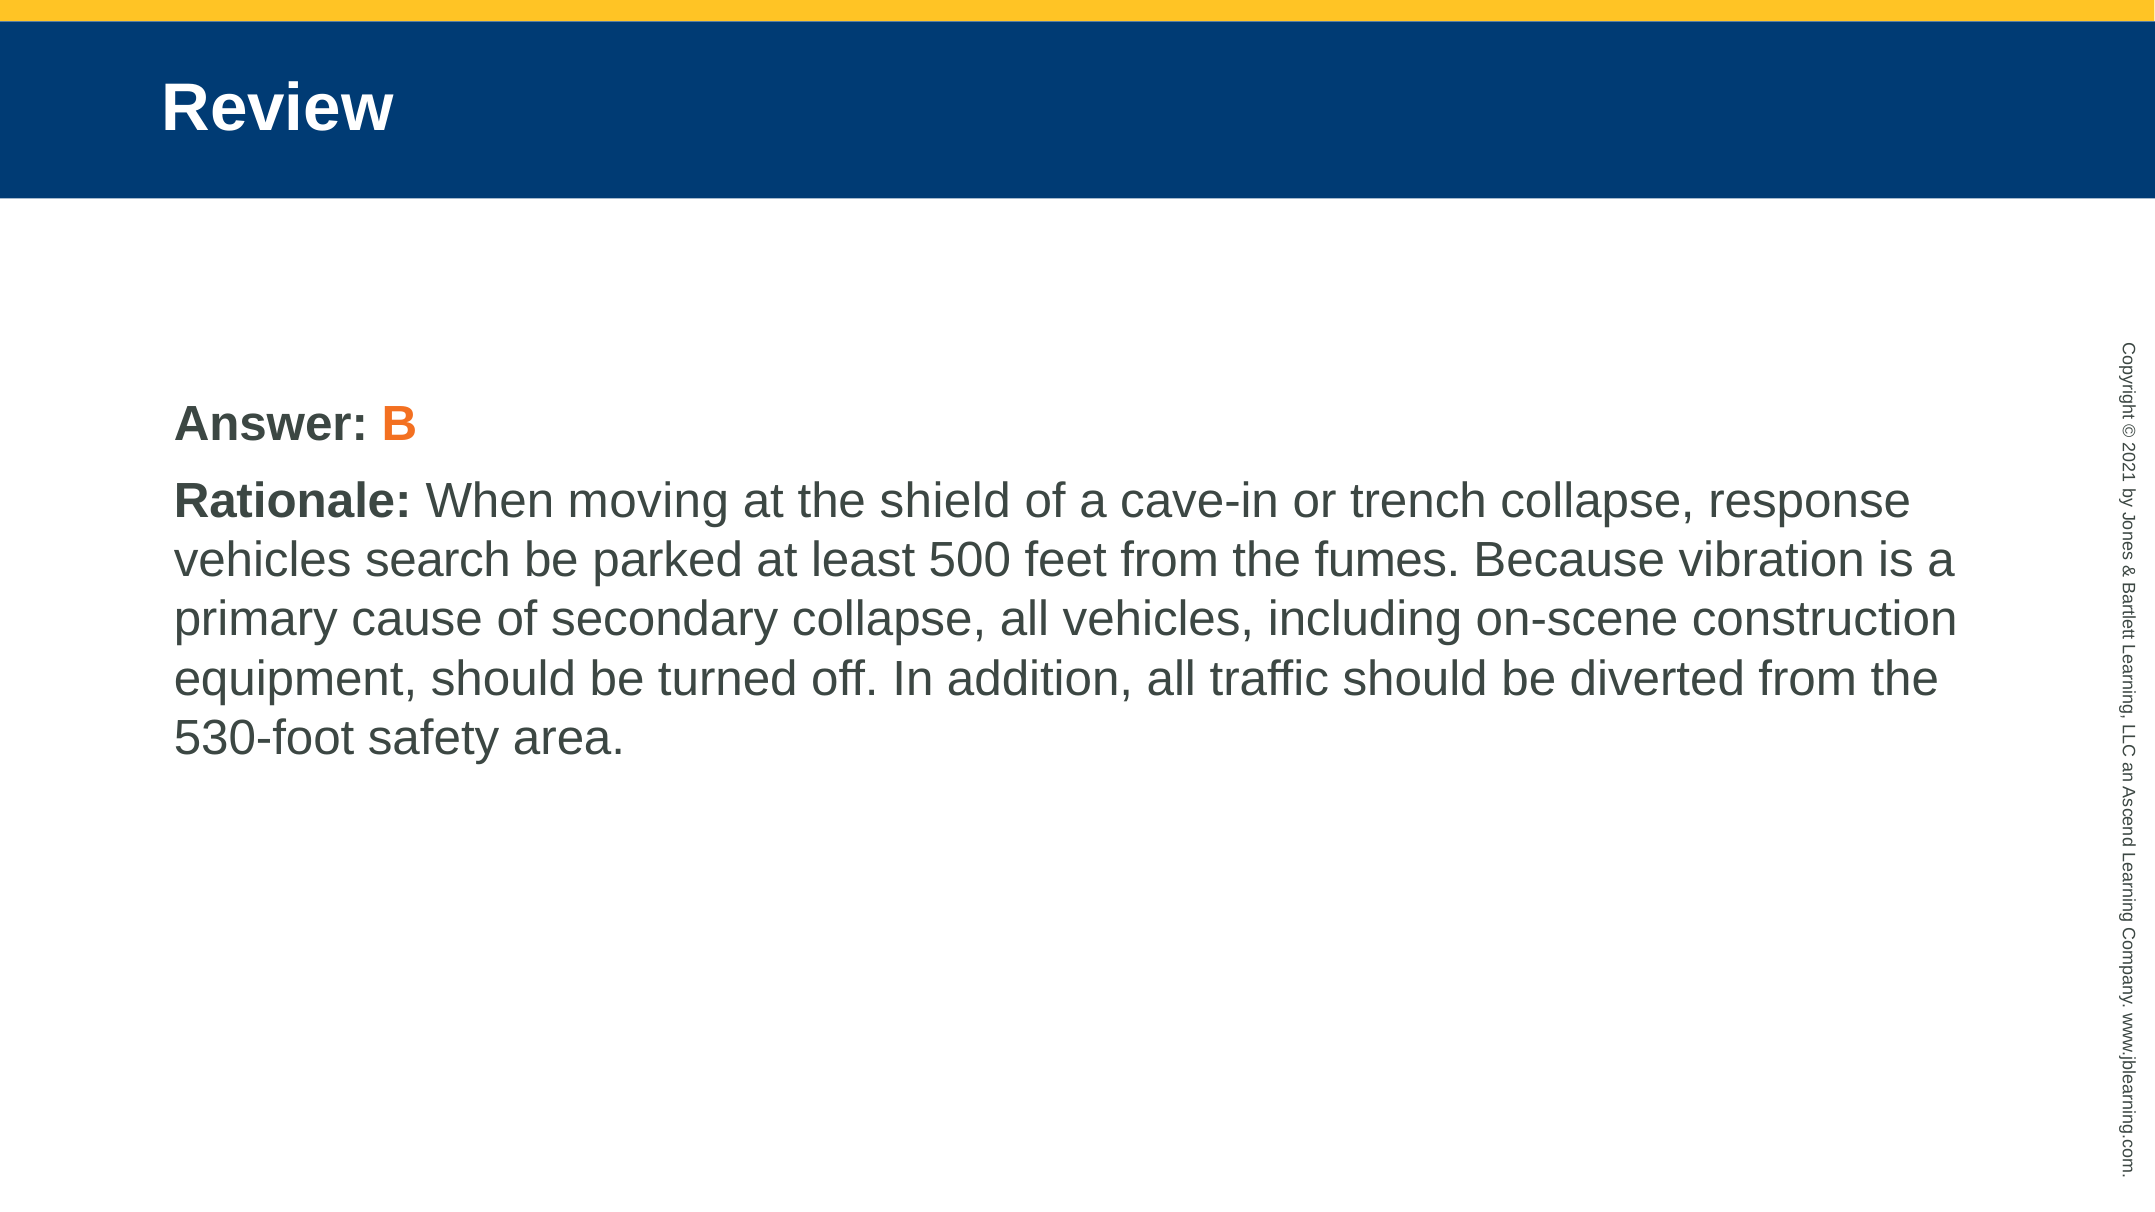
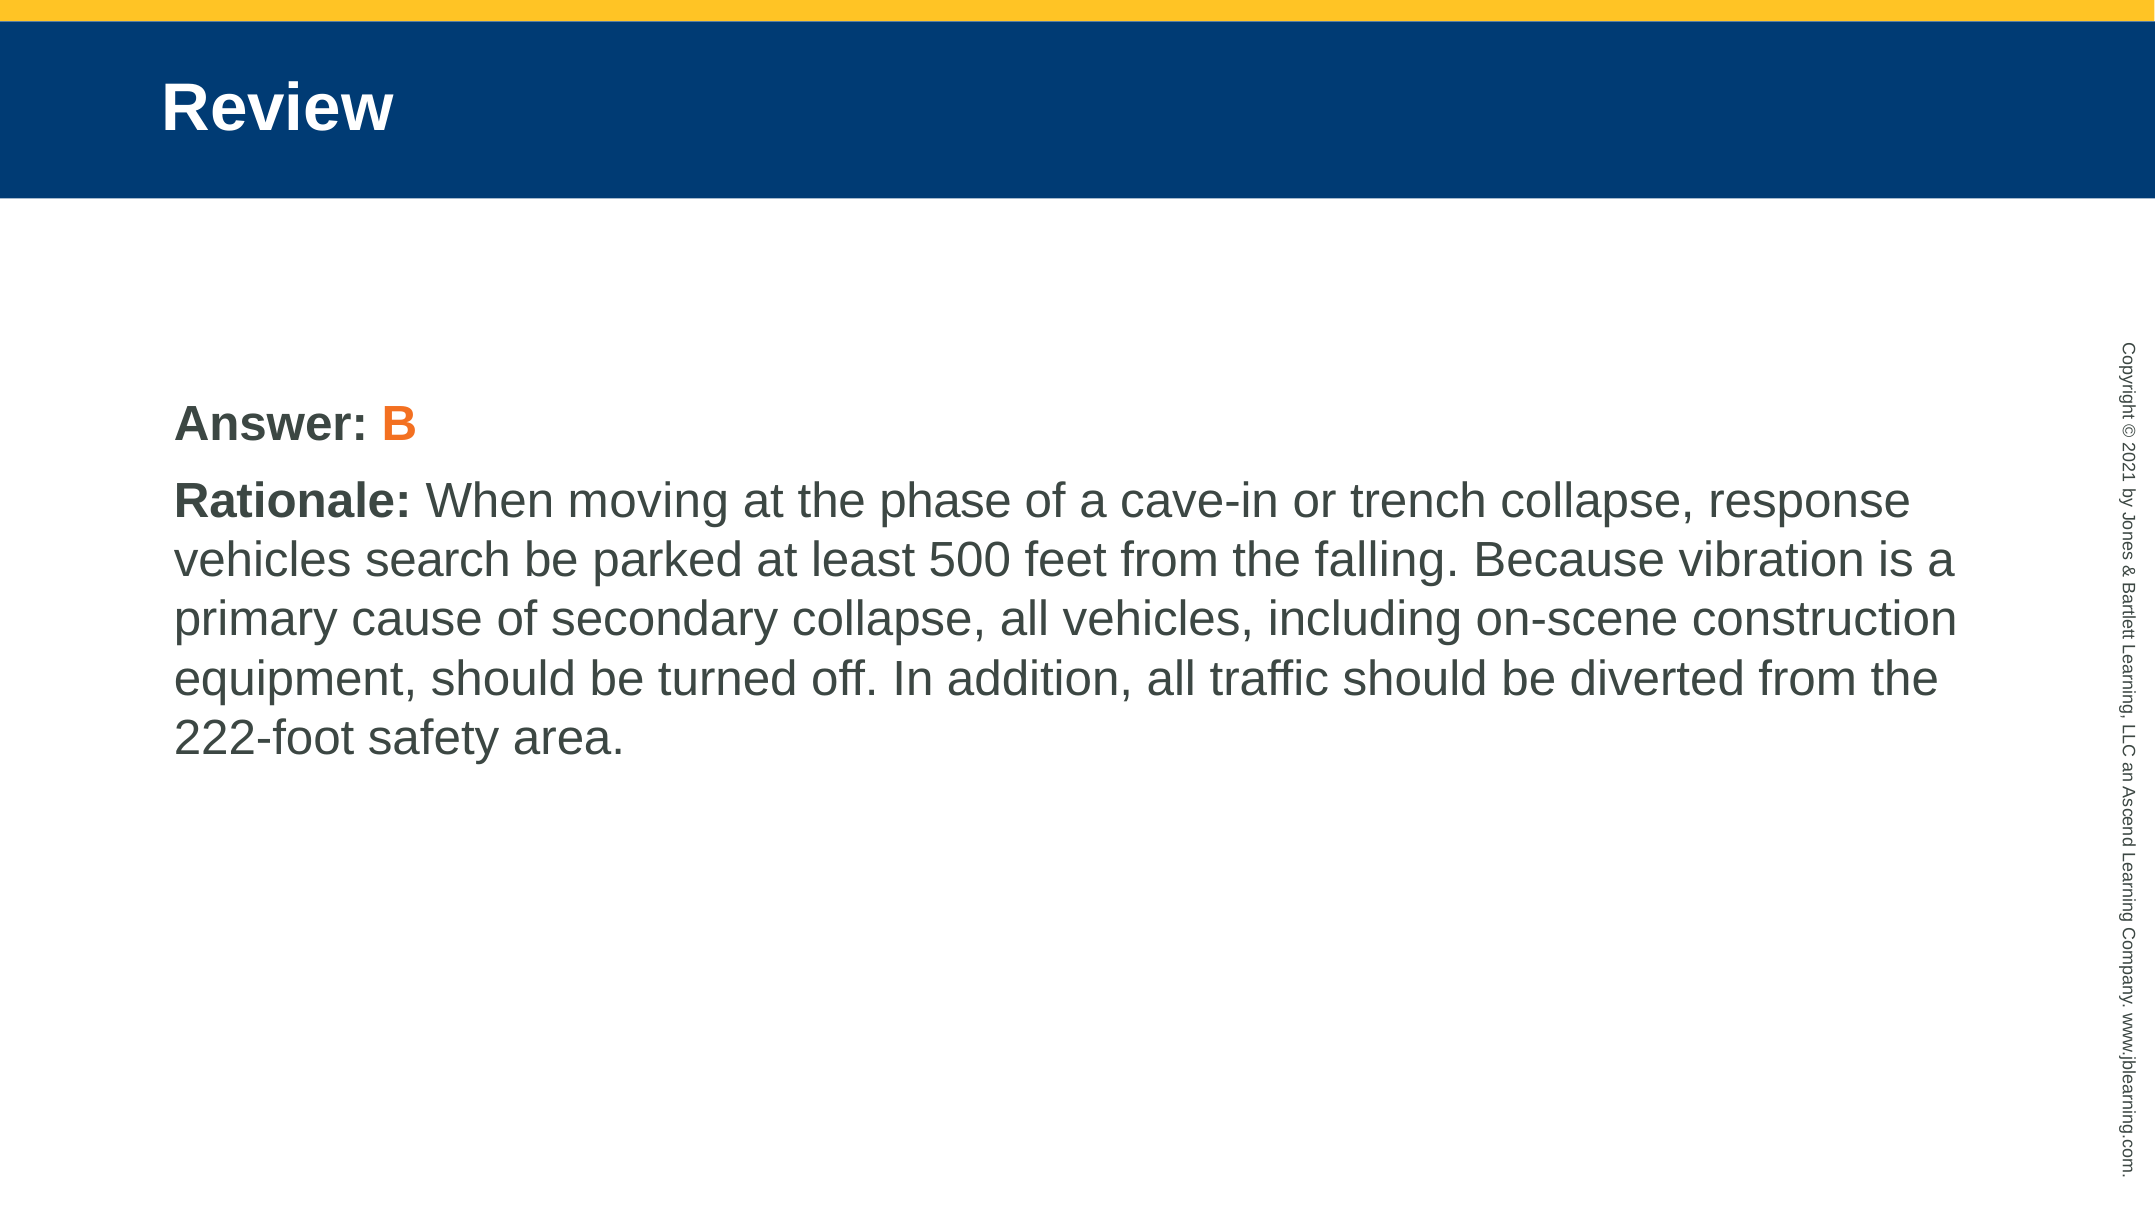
shield: shield -> phase
fumes: fumes -> falling
530-foot: 530-foot -> 222-foot
